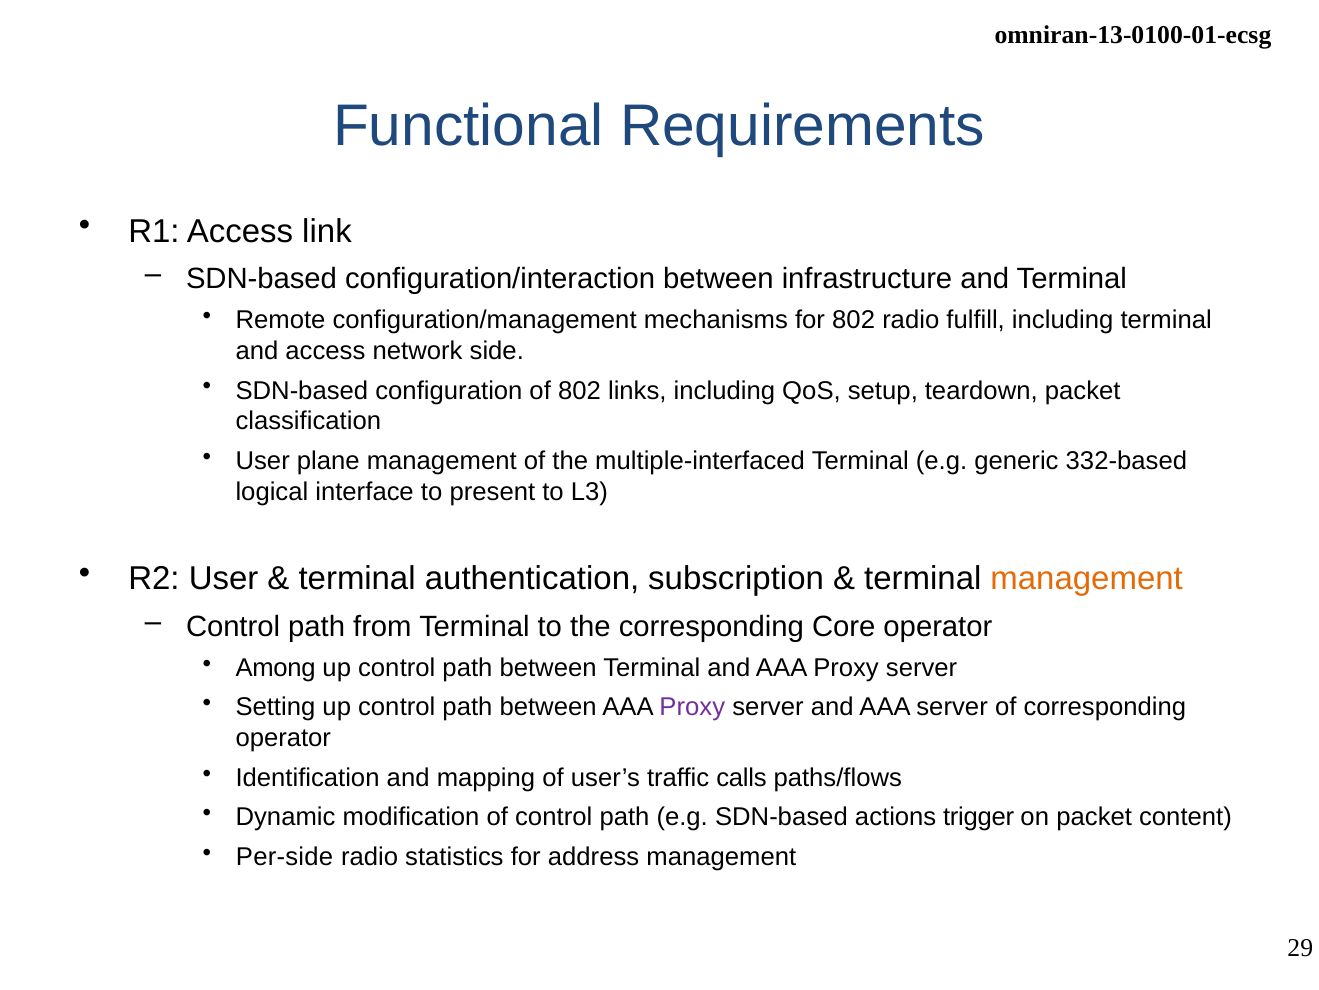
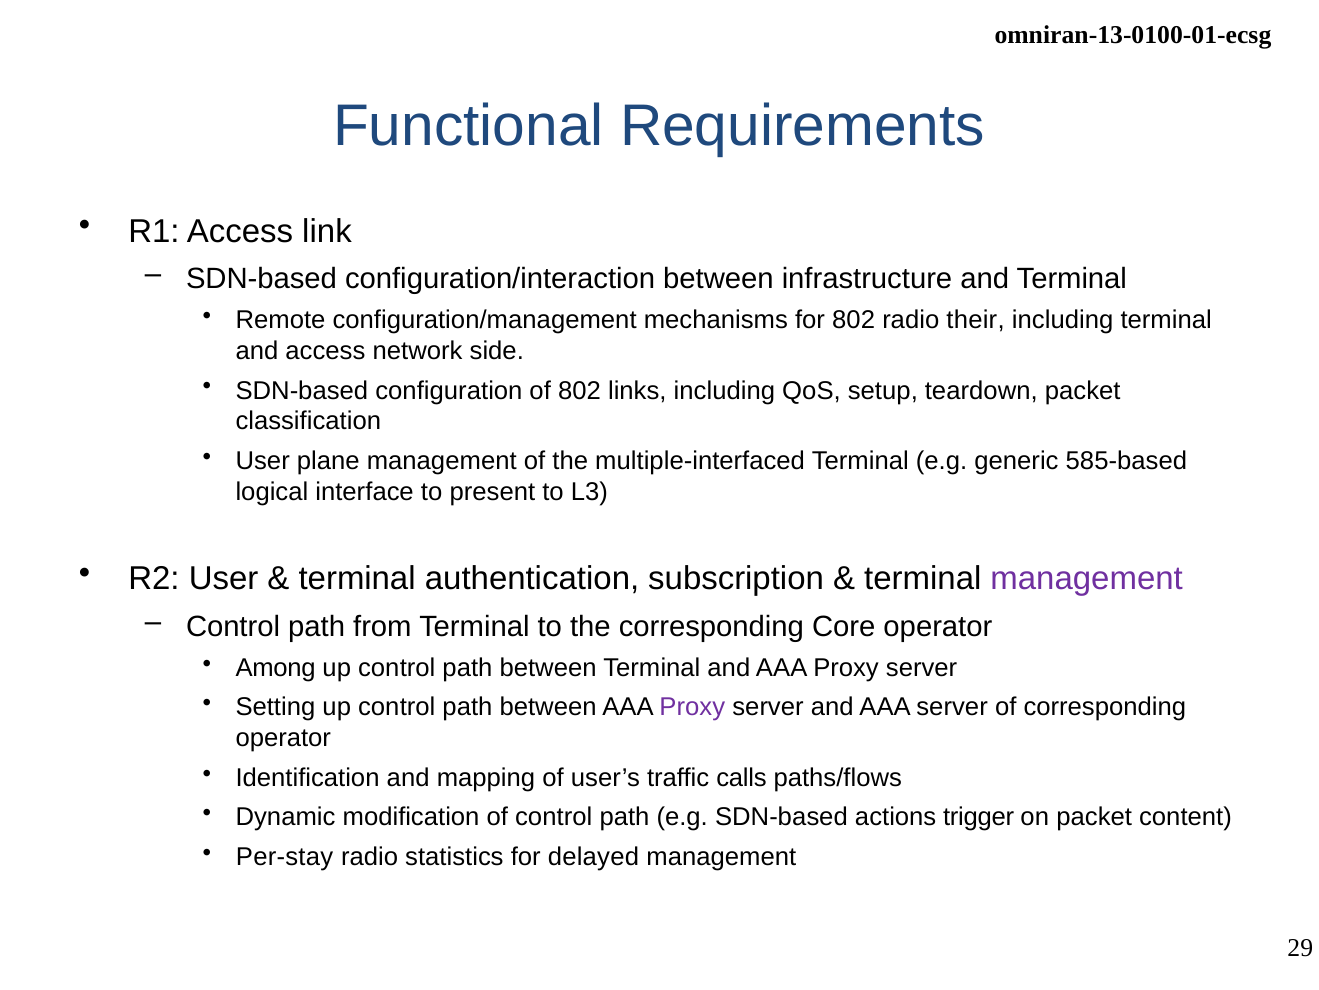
fulfill: fulfill -> their
332-based: 332-based -> 585-based
management at (1087, 579) colour: orange -> purple
Per-side: Per-side -> Per-stay
address: address -> delayed
